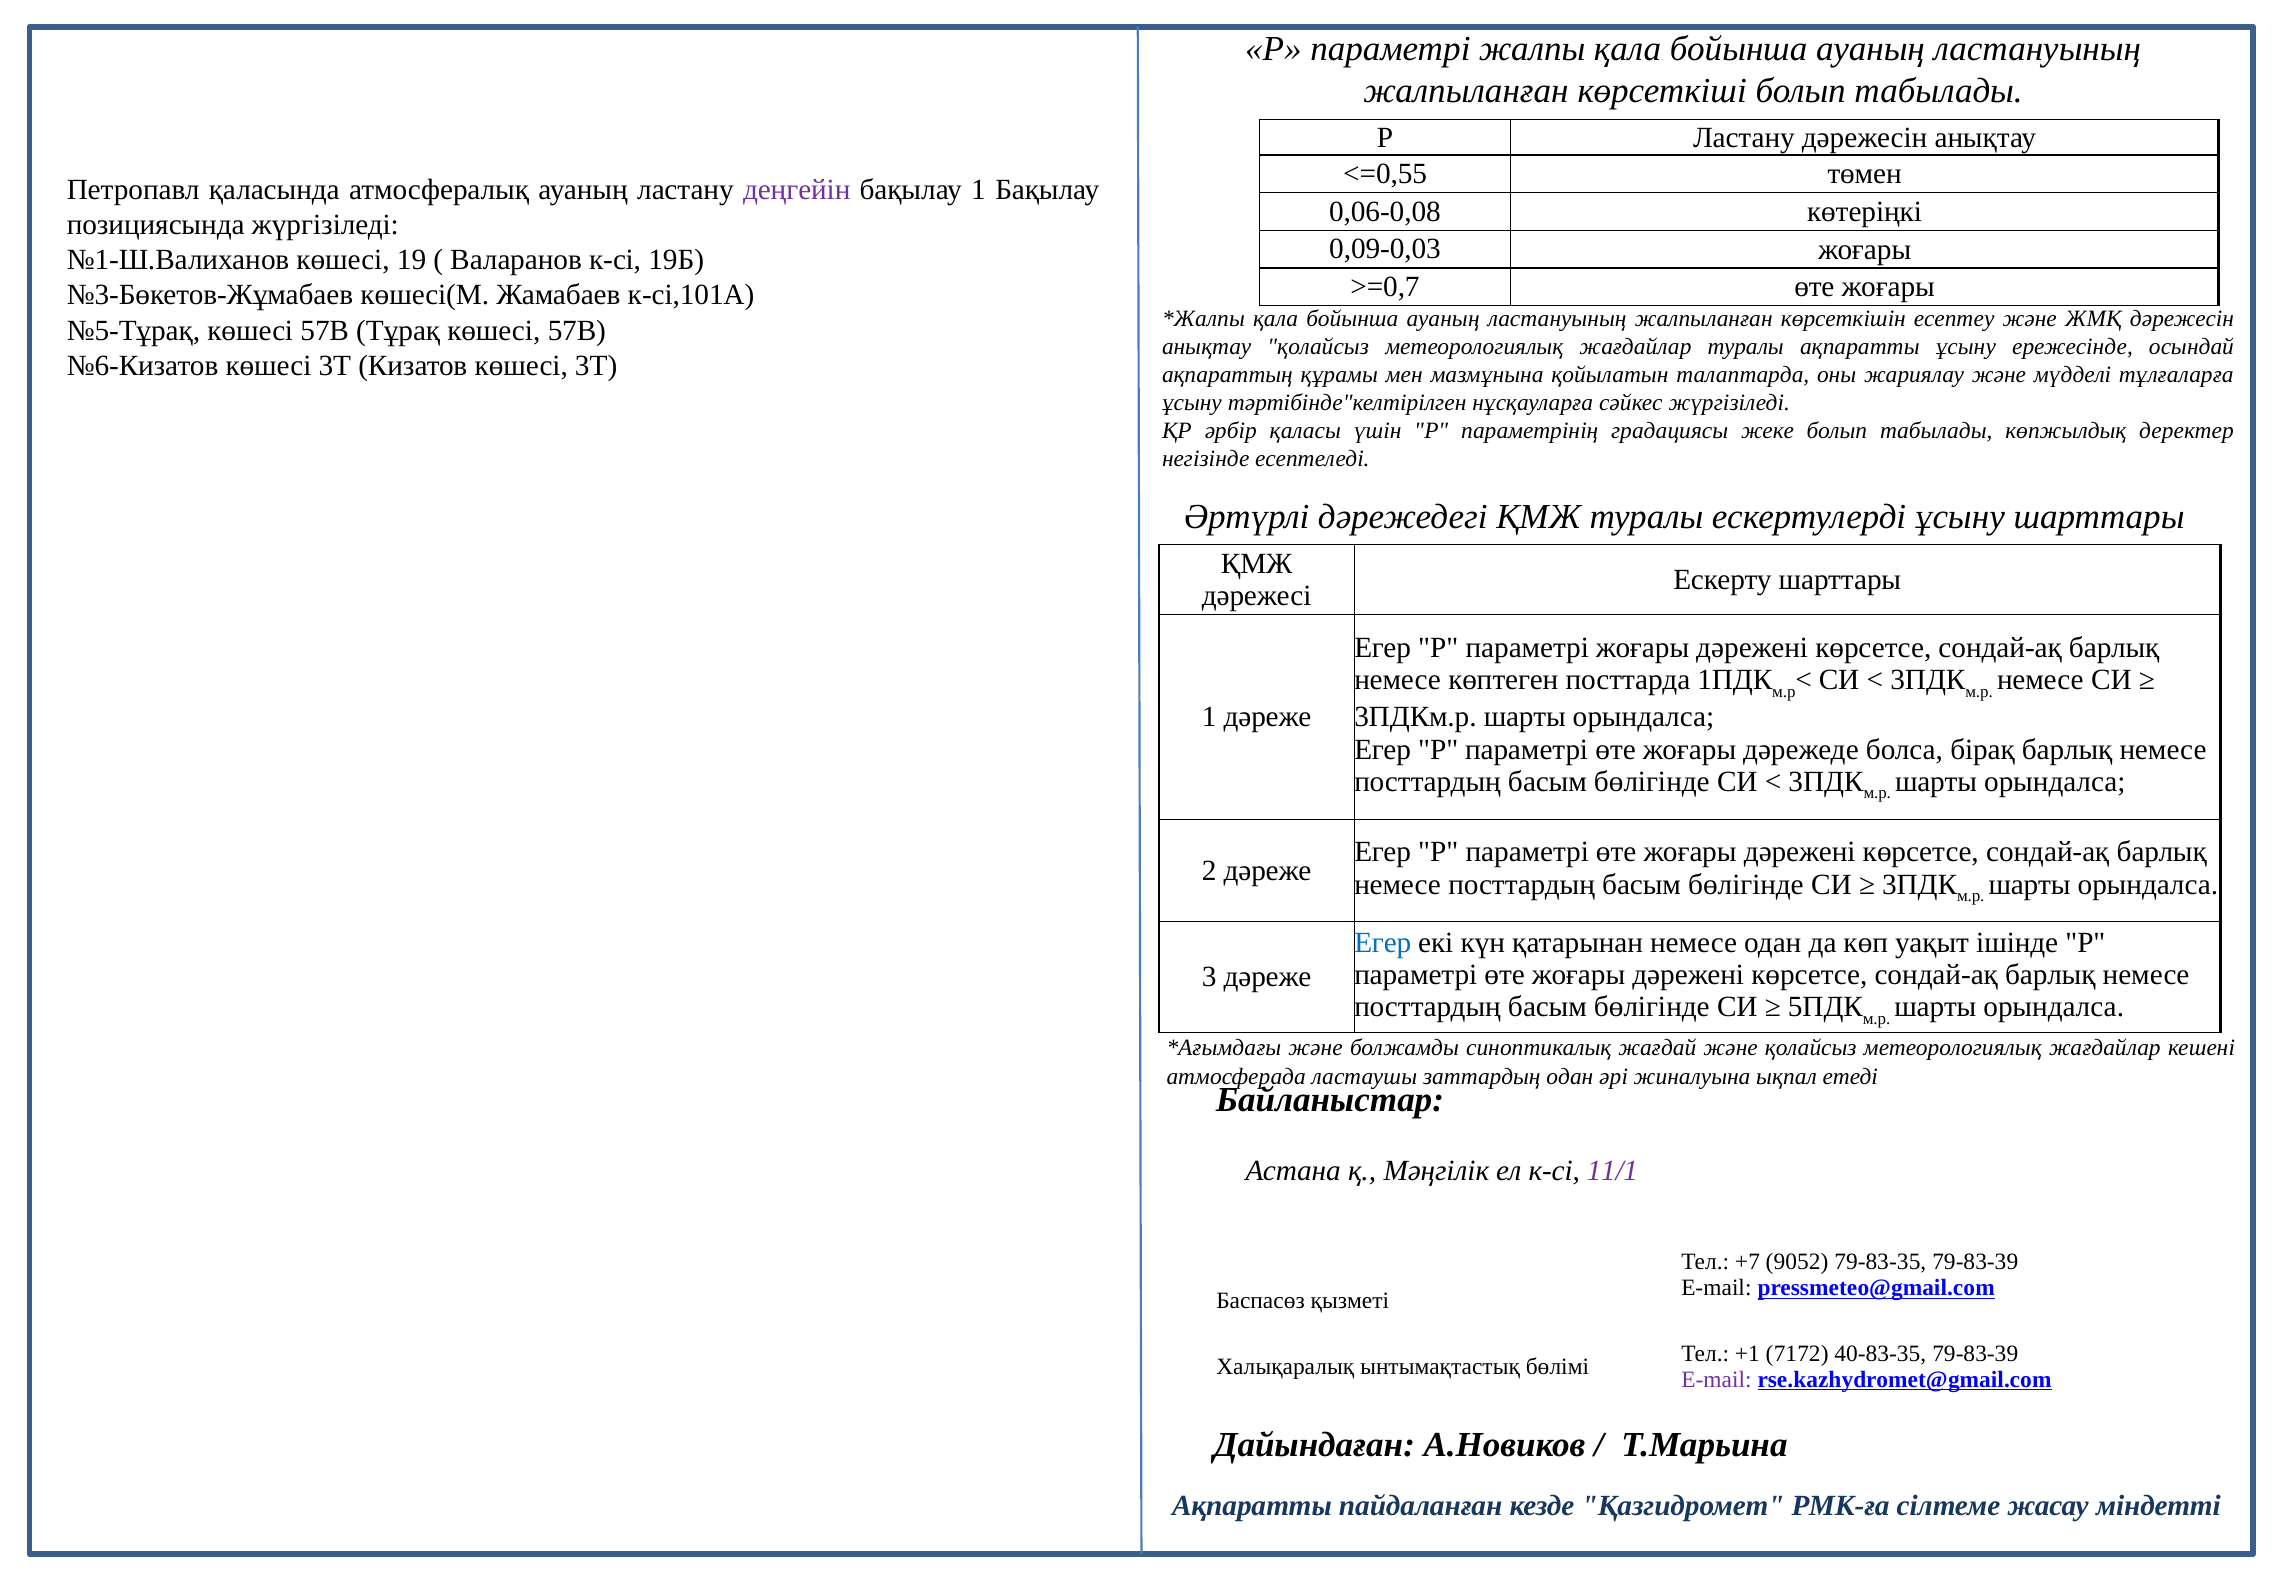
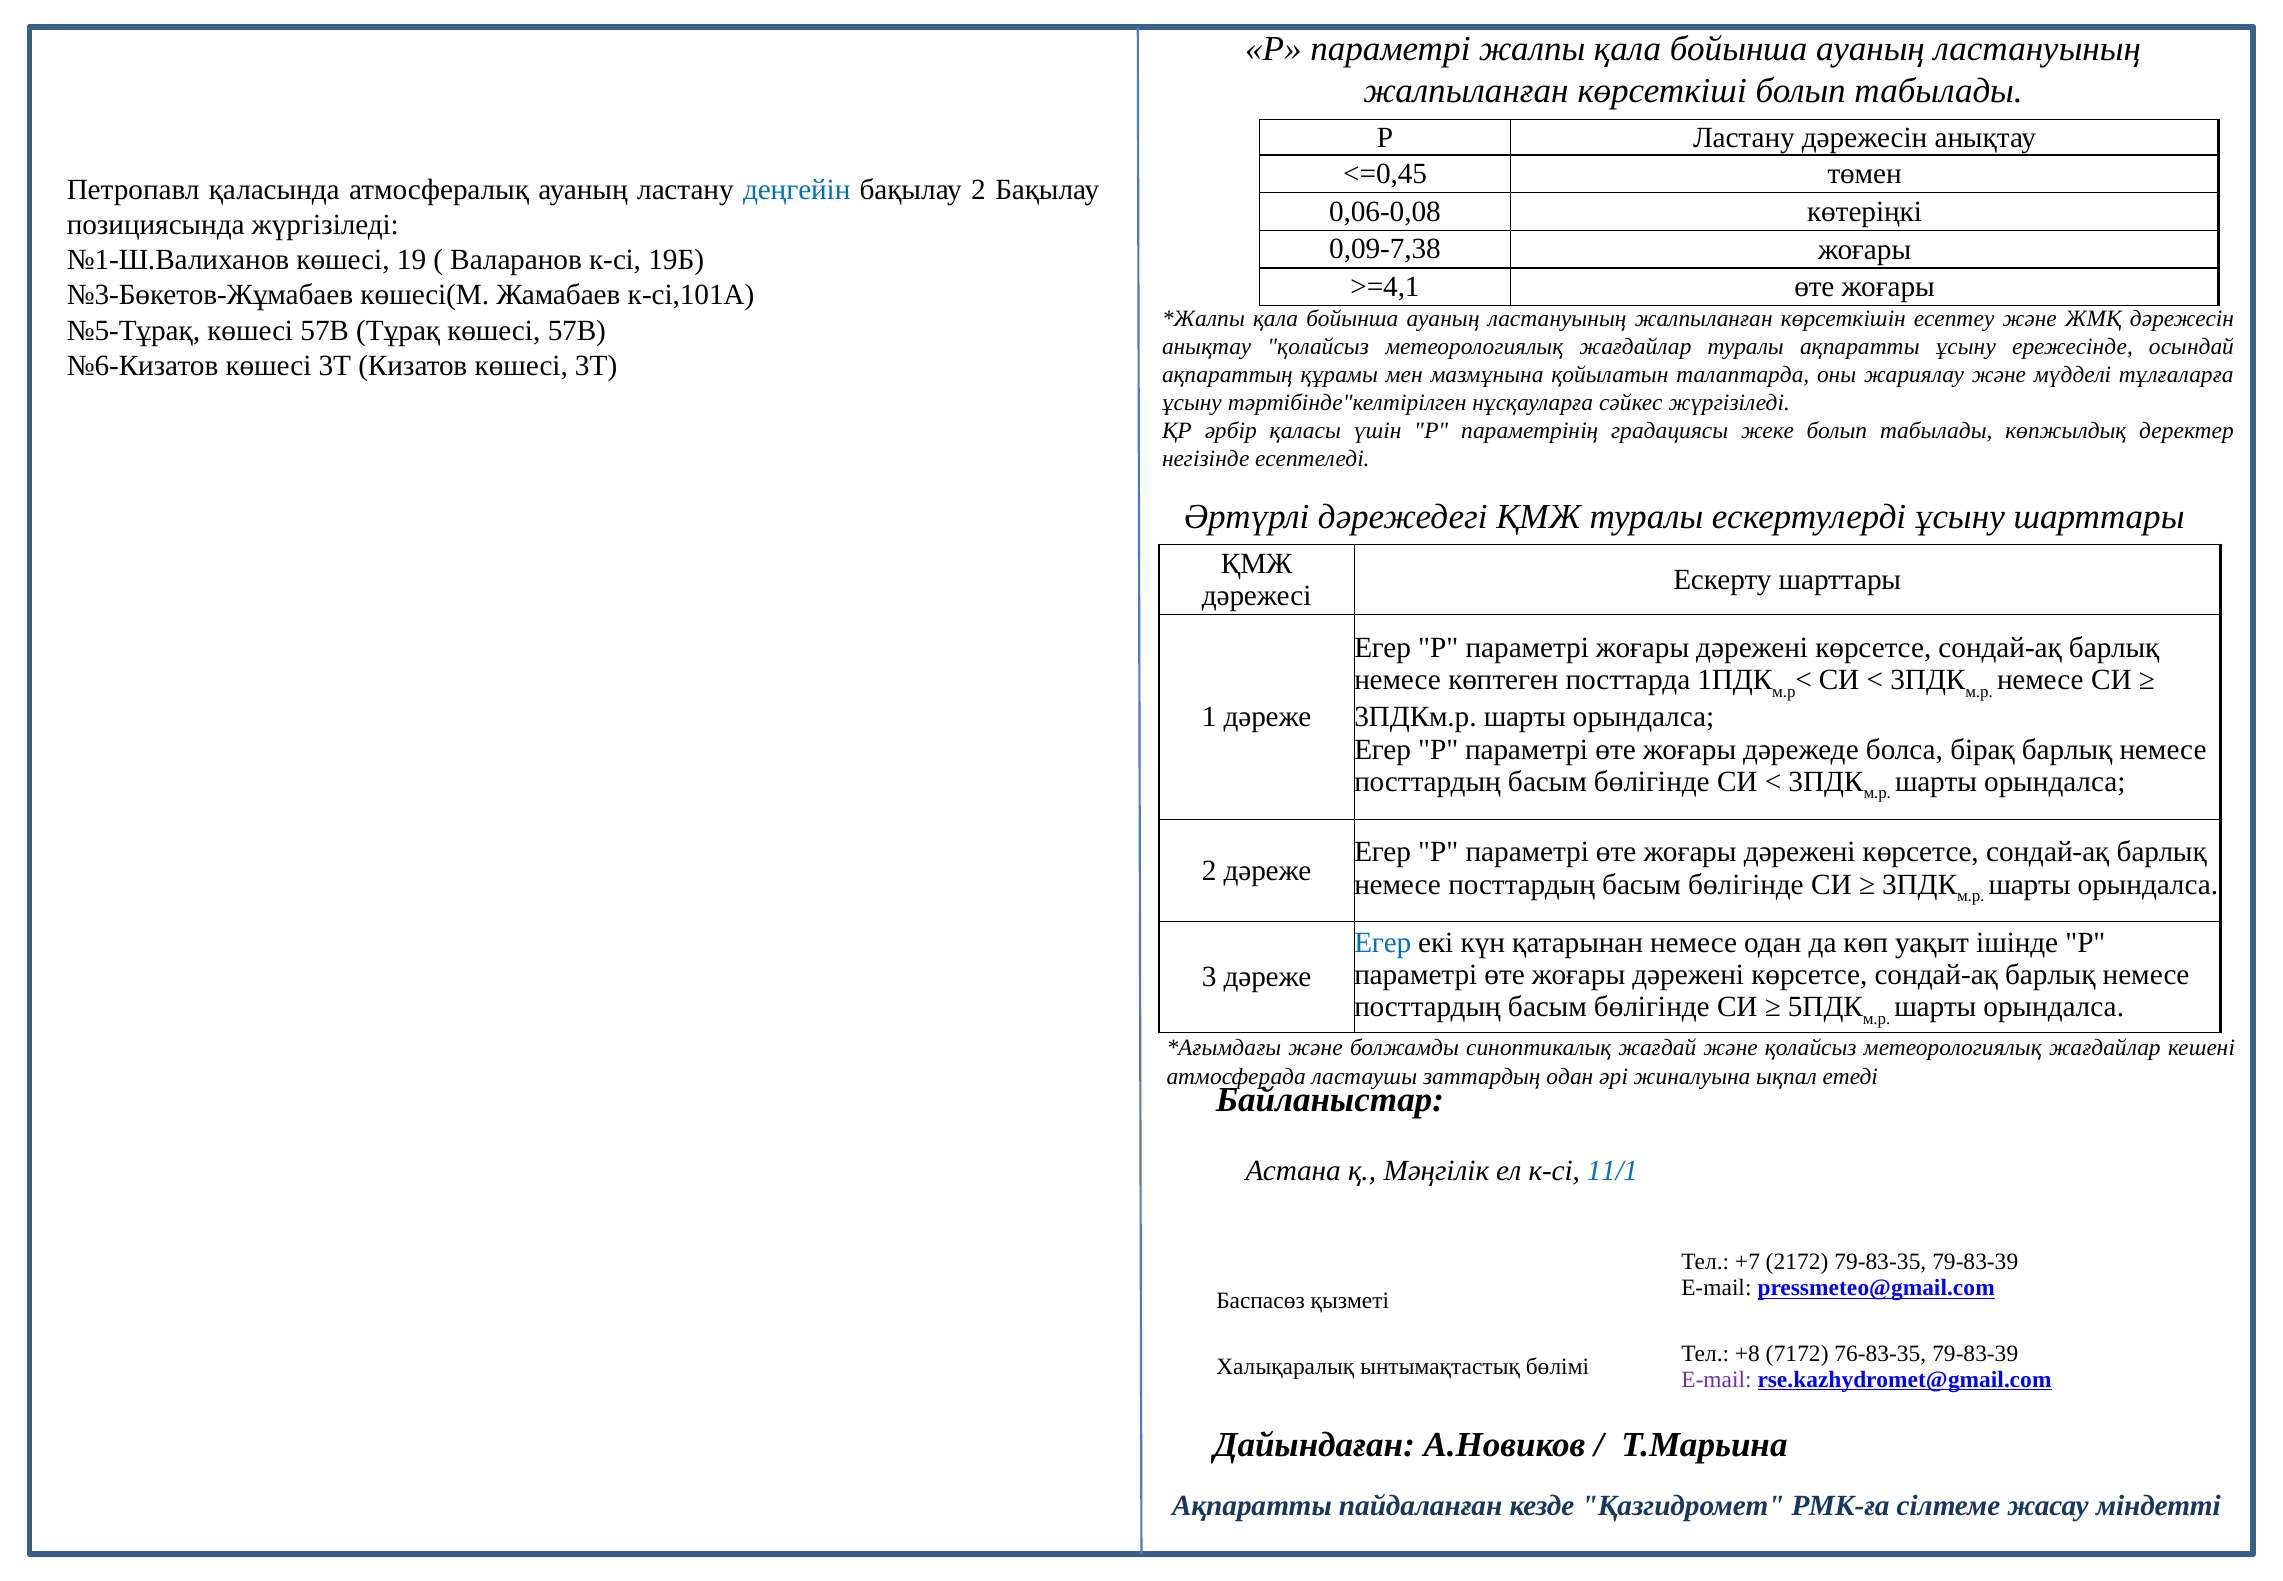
<=0,55: <=0,55 -> <=0,45
деңгейін colour: purple -> blue
бақылау 1: 1 -> 2
0,09-0,03: 0,09-0,03 -> 0,09-7,38
>=0,7: >=0,7 -> >=4,1
11/1 colour: purple -> blue
9052: 9052 -> 2172
+1: +1 -> +8
40-83-35: 40-83-35 -> 76-83-35
